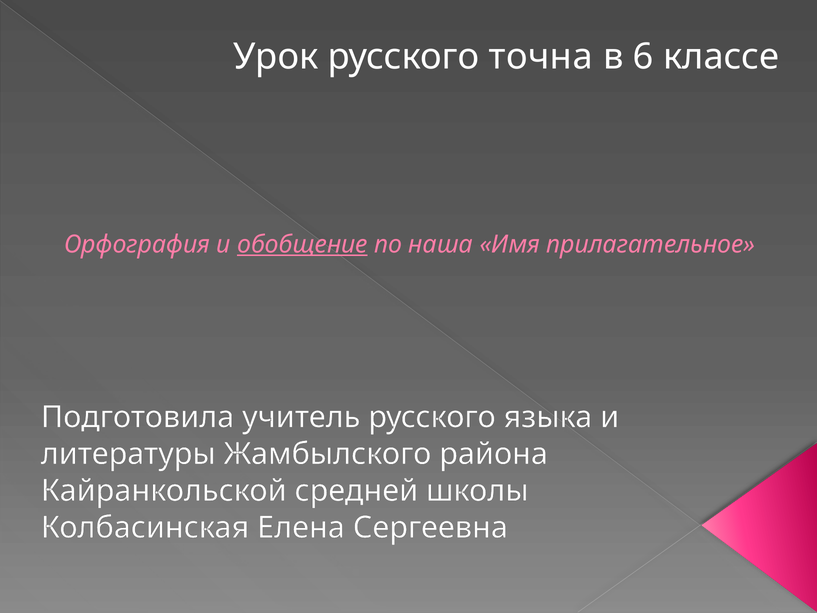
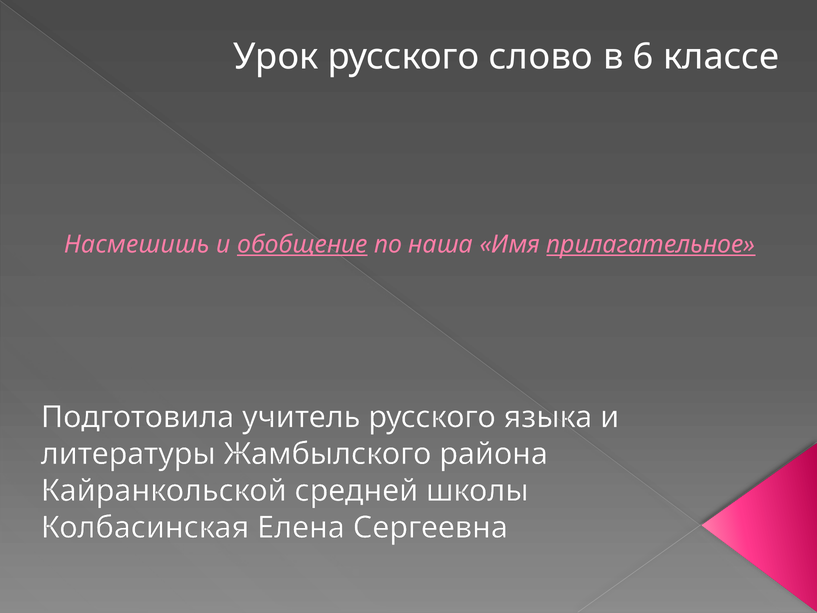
точна: точна -> слово
Орфография: Орфография -> Насмешишь
прилагательное underline: none -> present
